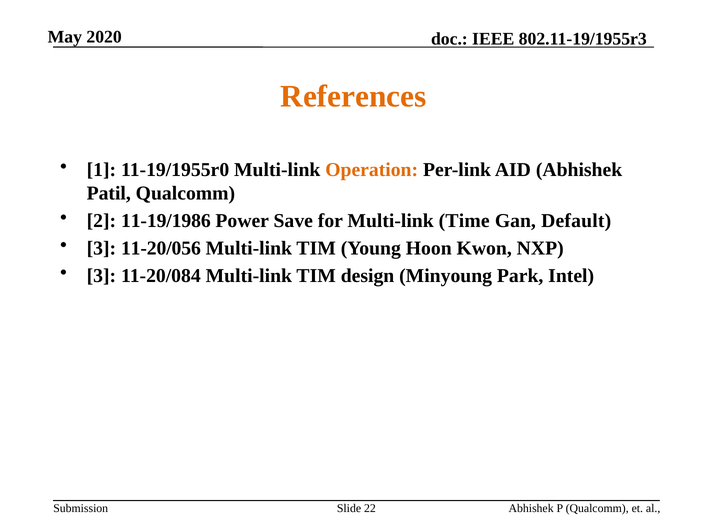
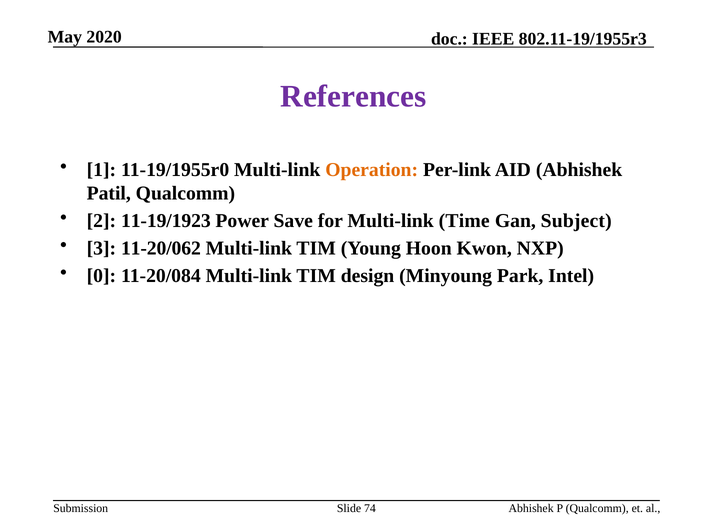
References colour: orange -> purple
11-19/1986: 11-19/1986 -> 11-19/1923
Default: Default -> Subject
11-20/056: 11-20/056 -> 11-20/062
3 at (101, 276): 3 -> 0
22: 22 -> 74
